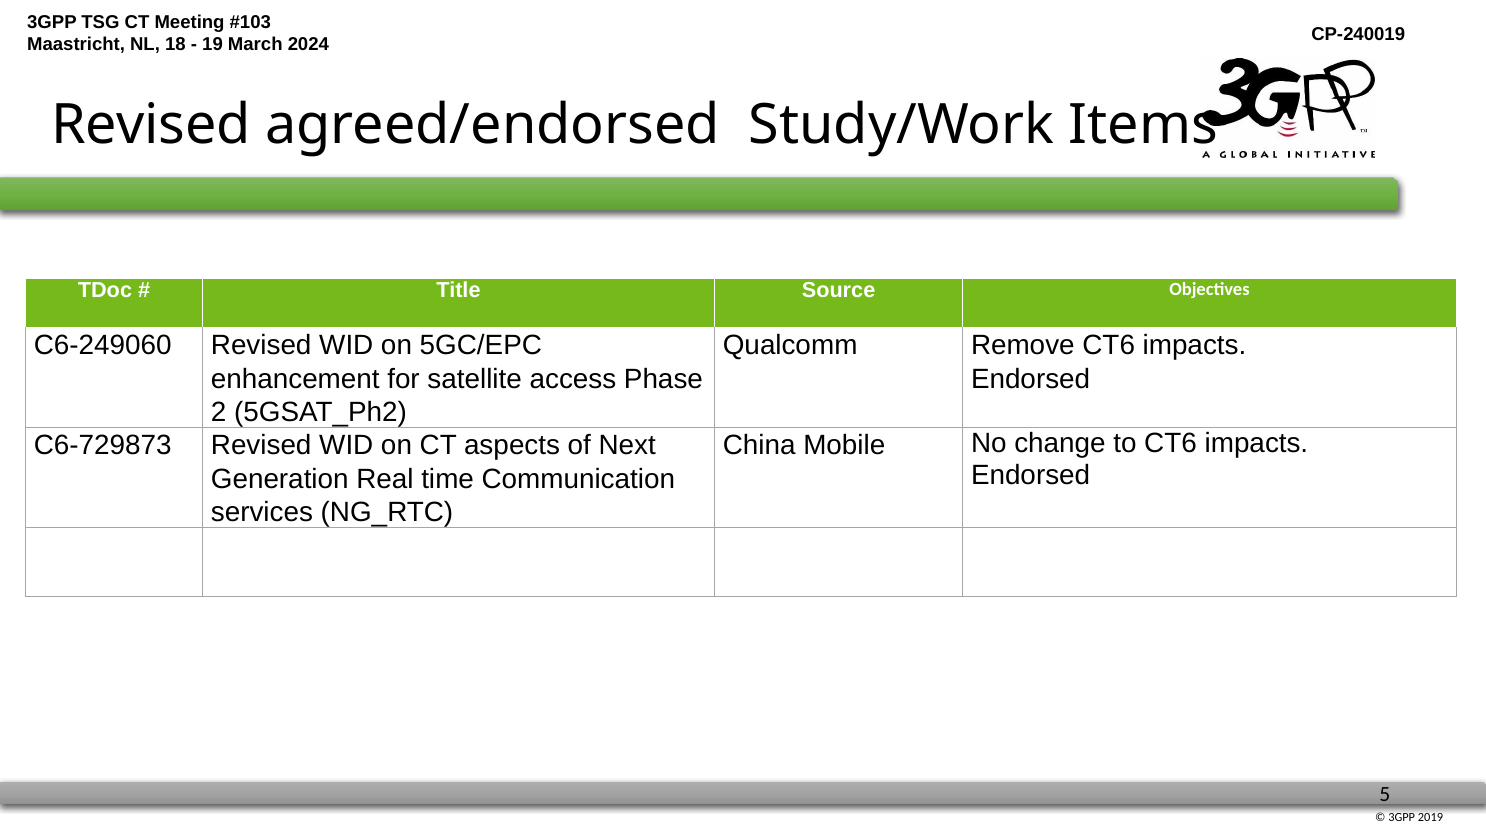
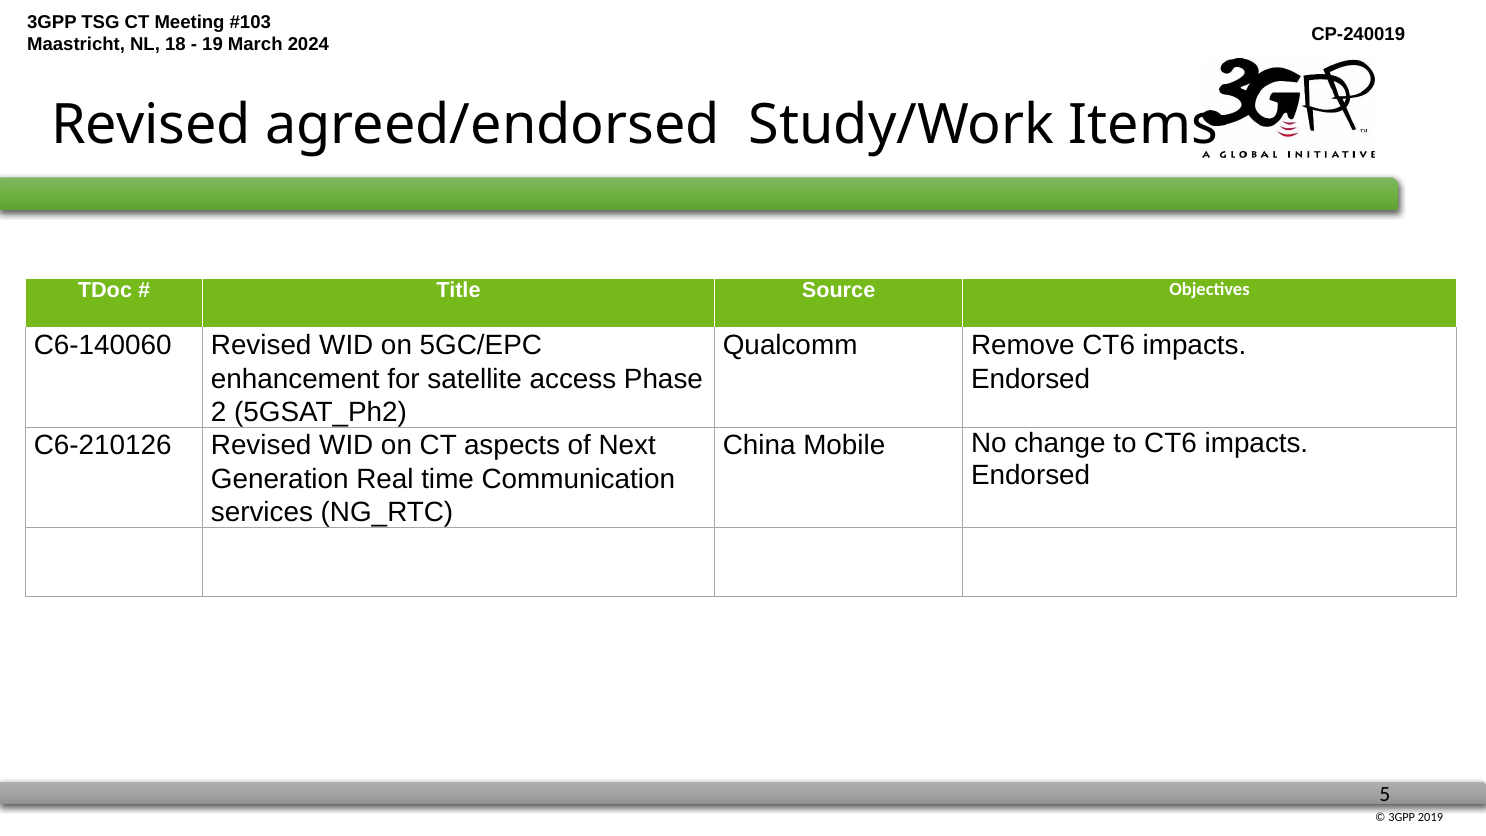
C6-249060: C6-249060 -> C6-140060
C6-729873: C6-729873 -> C6-210126
